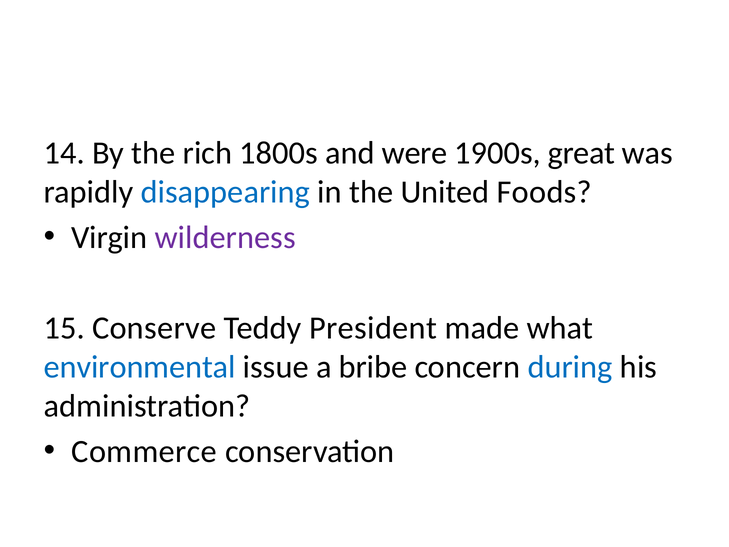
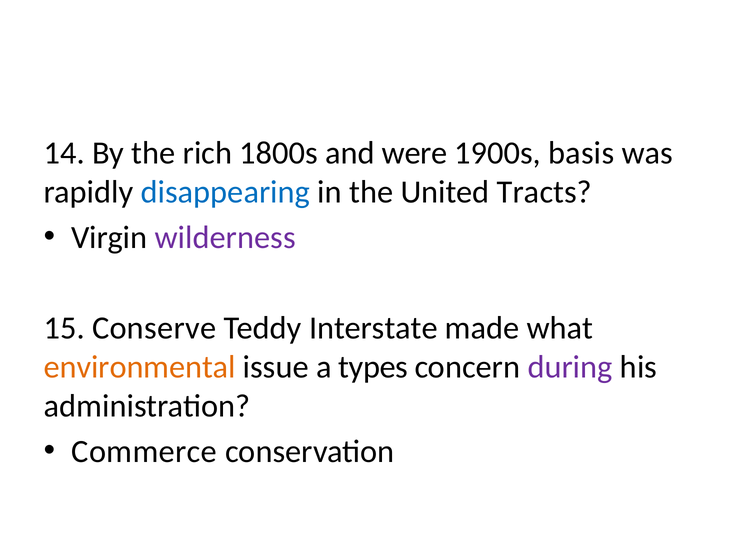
great: great -> basis
Foods: Foods -> Tracts
President: President -> Interstate
environmental colour: blue -> orange
bribe: bribe -> types
during colour: blue -> purple
